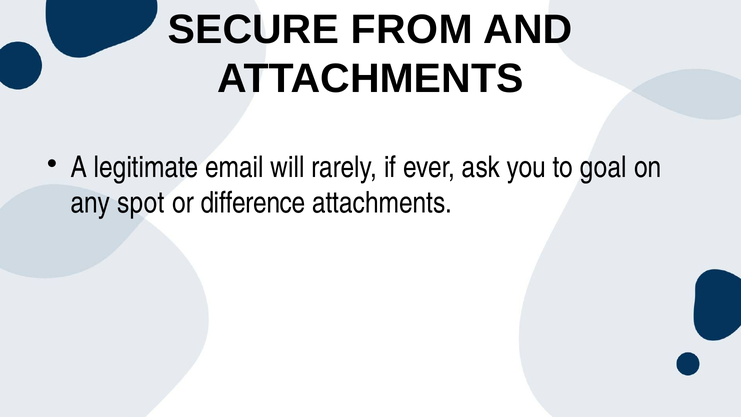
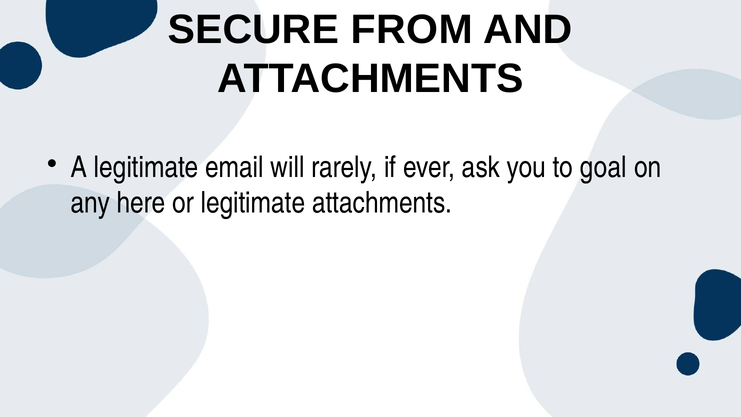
spot: spot -> here
or difference: difference -> legitimate
